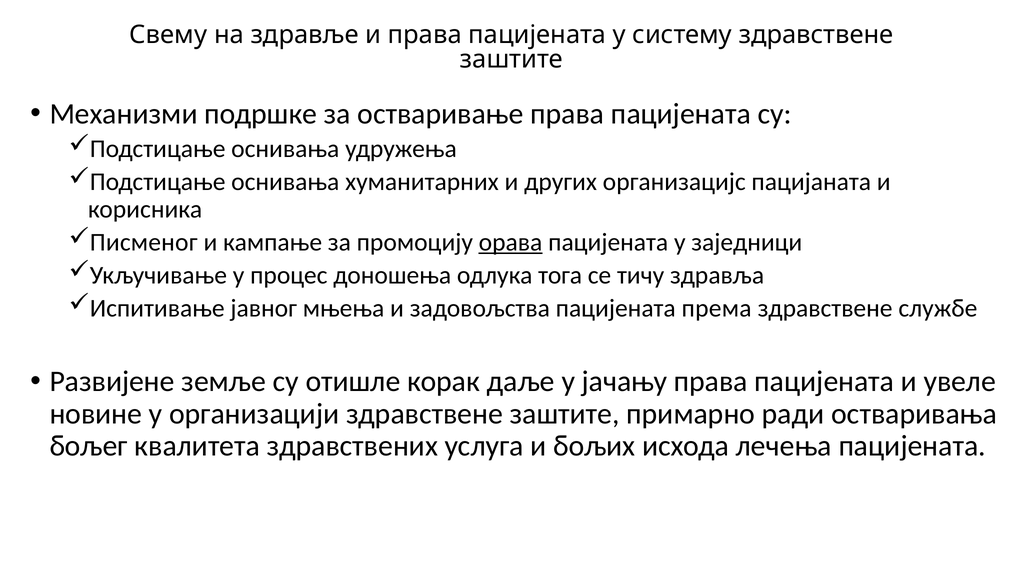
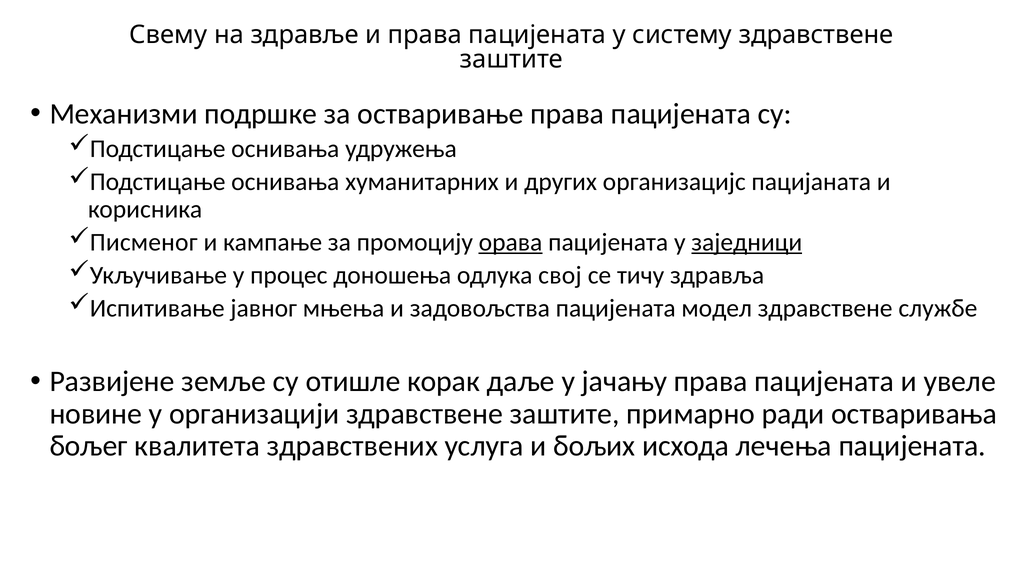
заједници underline: none -> present
тога: тога -> свој
према: према -> модел
